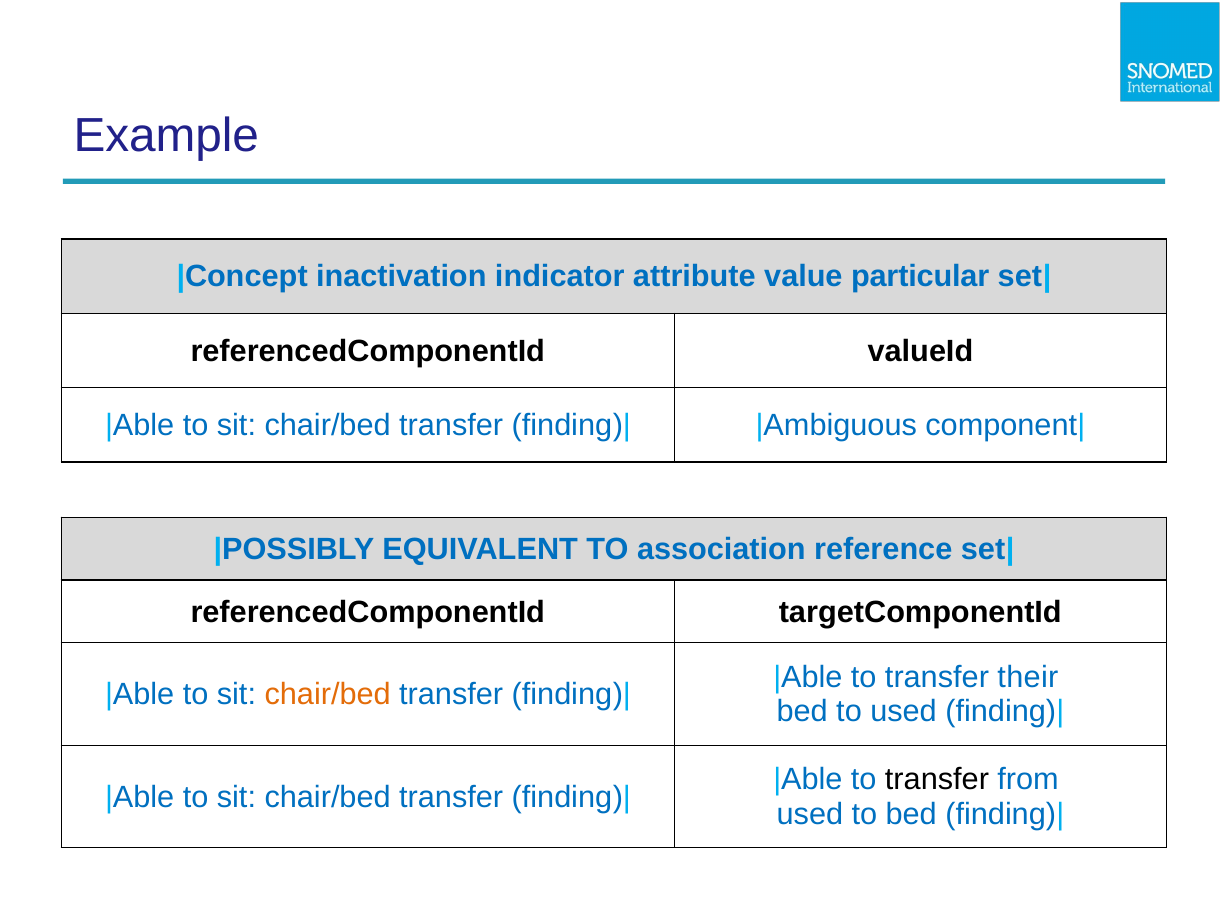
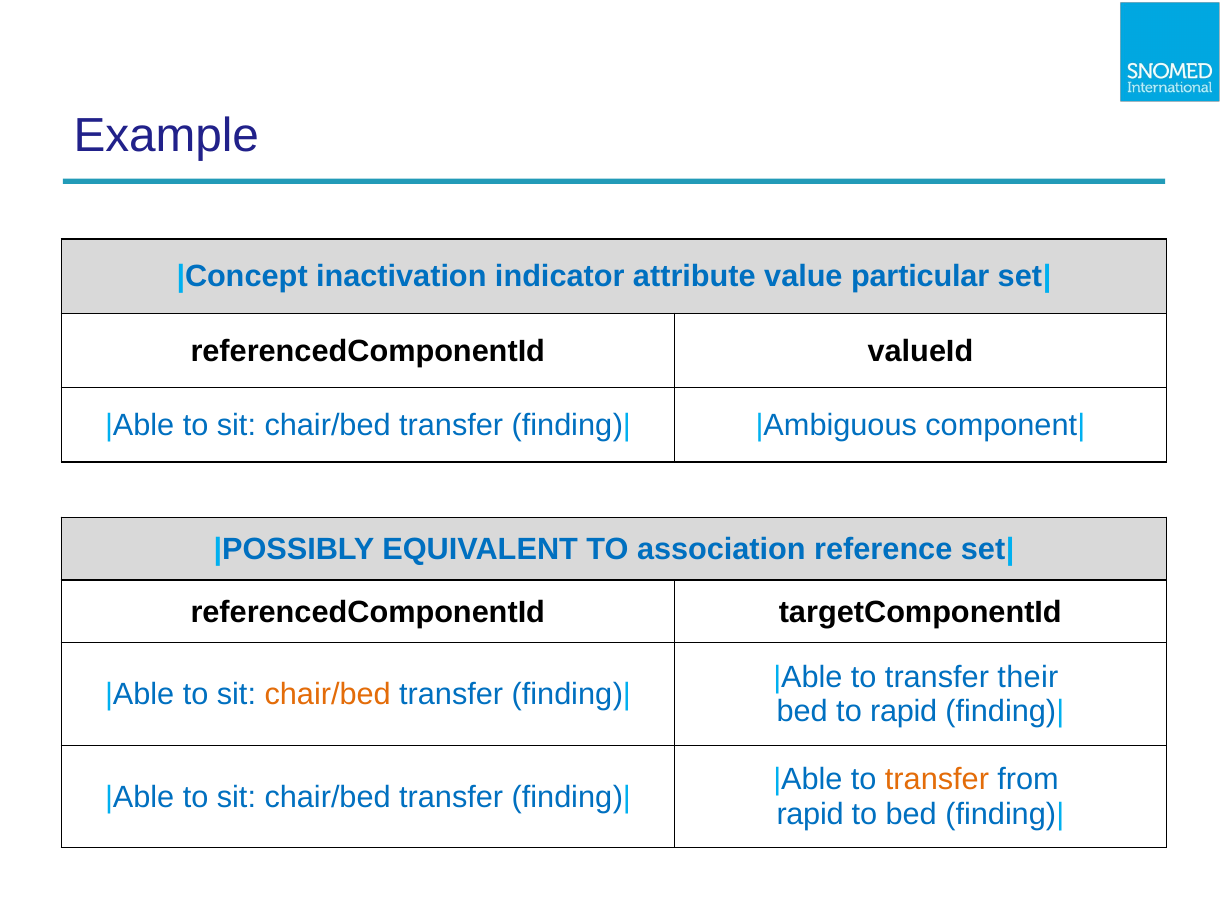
to used: used -> rapid
transfer at (937, 780) colour: black -> orange
used at (810, 814): used -> rapid
